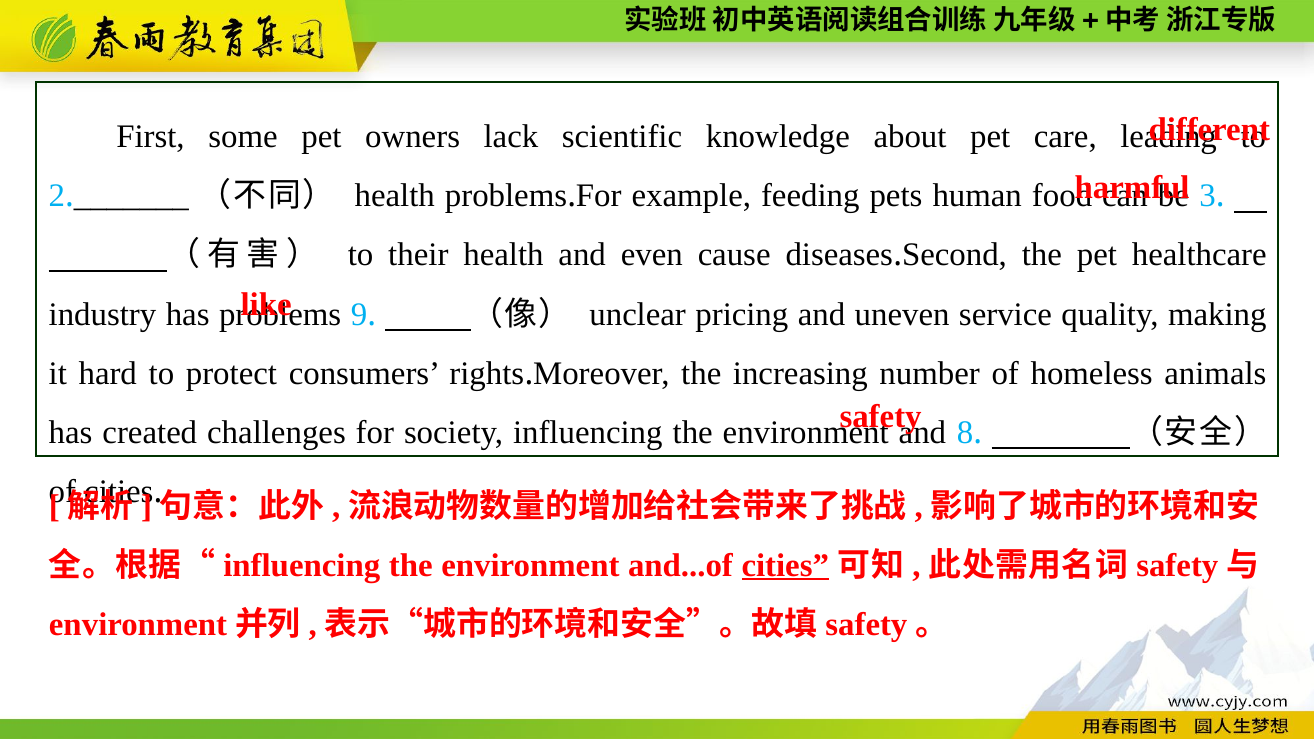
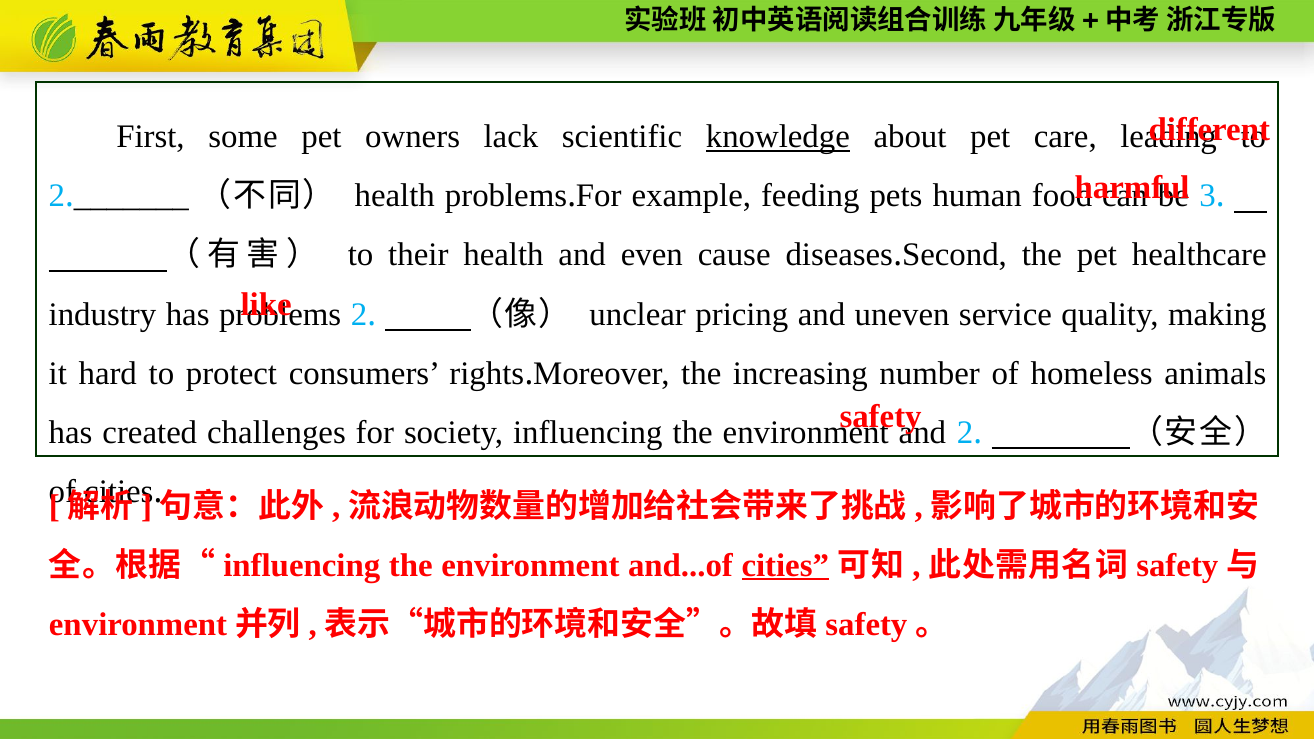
knowledge underline: none -> present
9 at (359, 314): 9 -> 2
and 8: 8 -> 2
